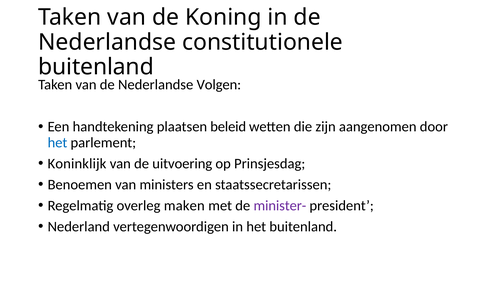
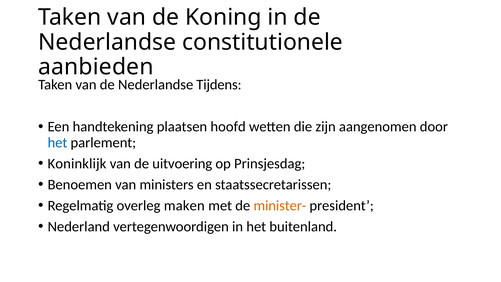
buitenland at (96, 67): buitenland -> aanbieden
Volgen: Volgen -> Tijdens
beleid: beleid -> hoofd
minister- colour: purple -> orange
